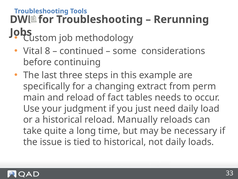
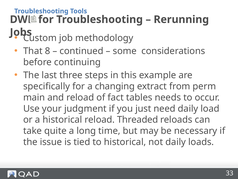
Vital: Vital -> That
Manually: Manually -> Threaded
